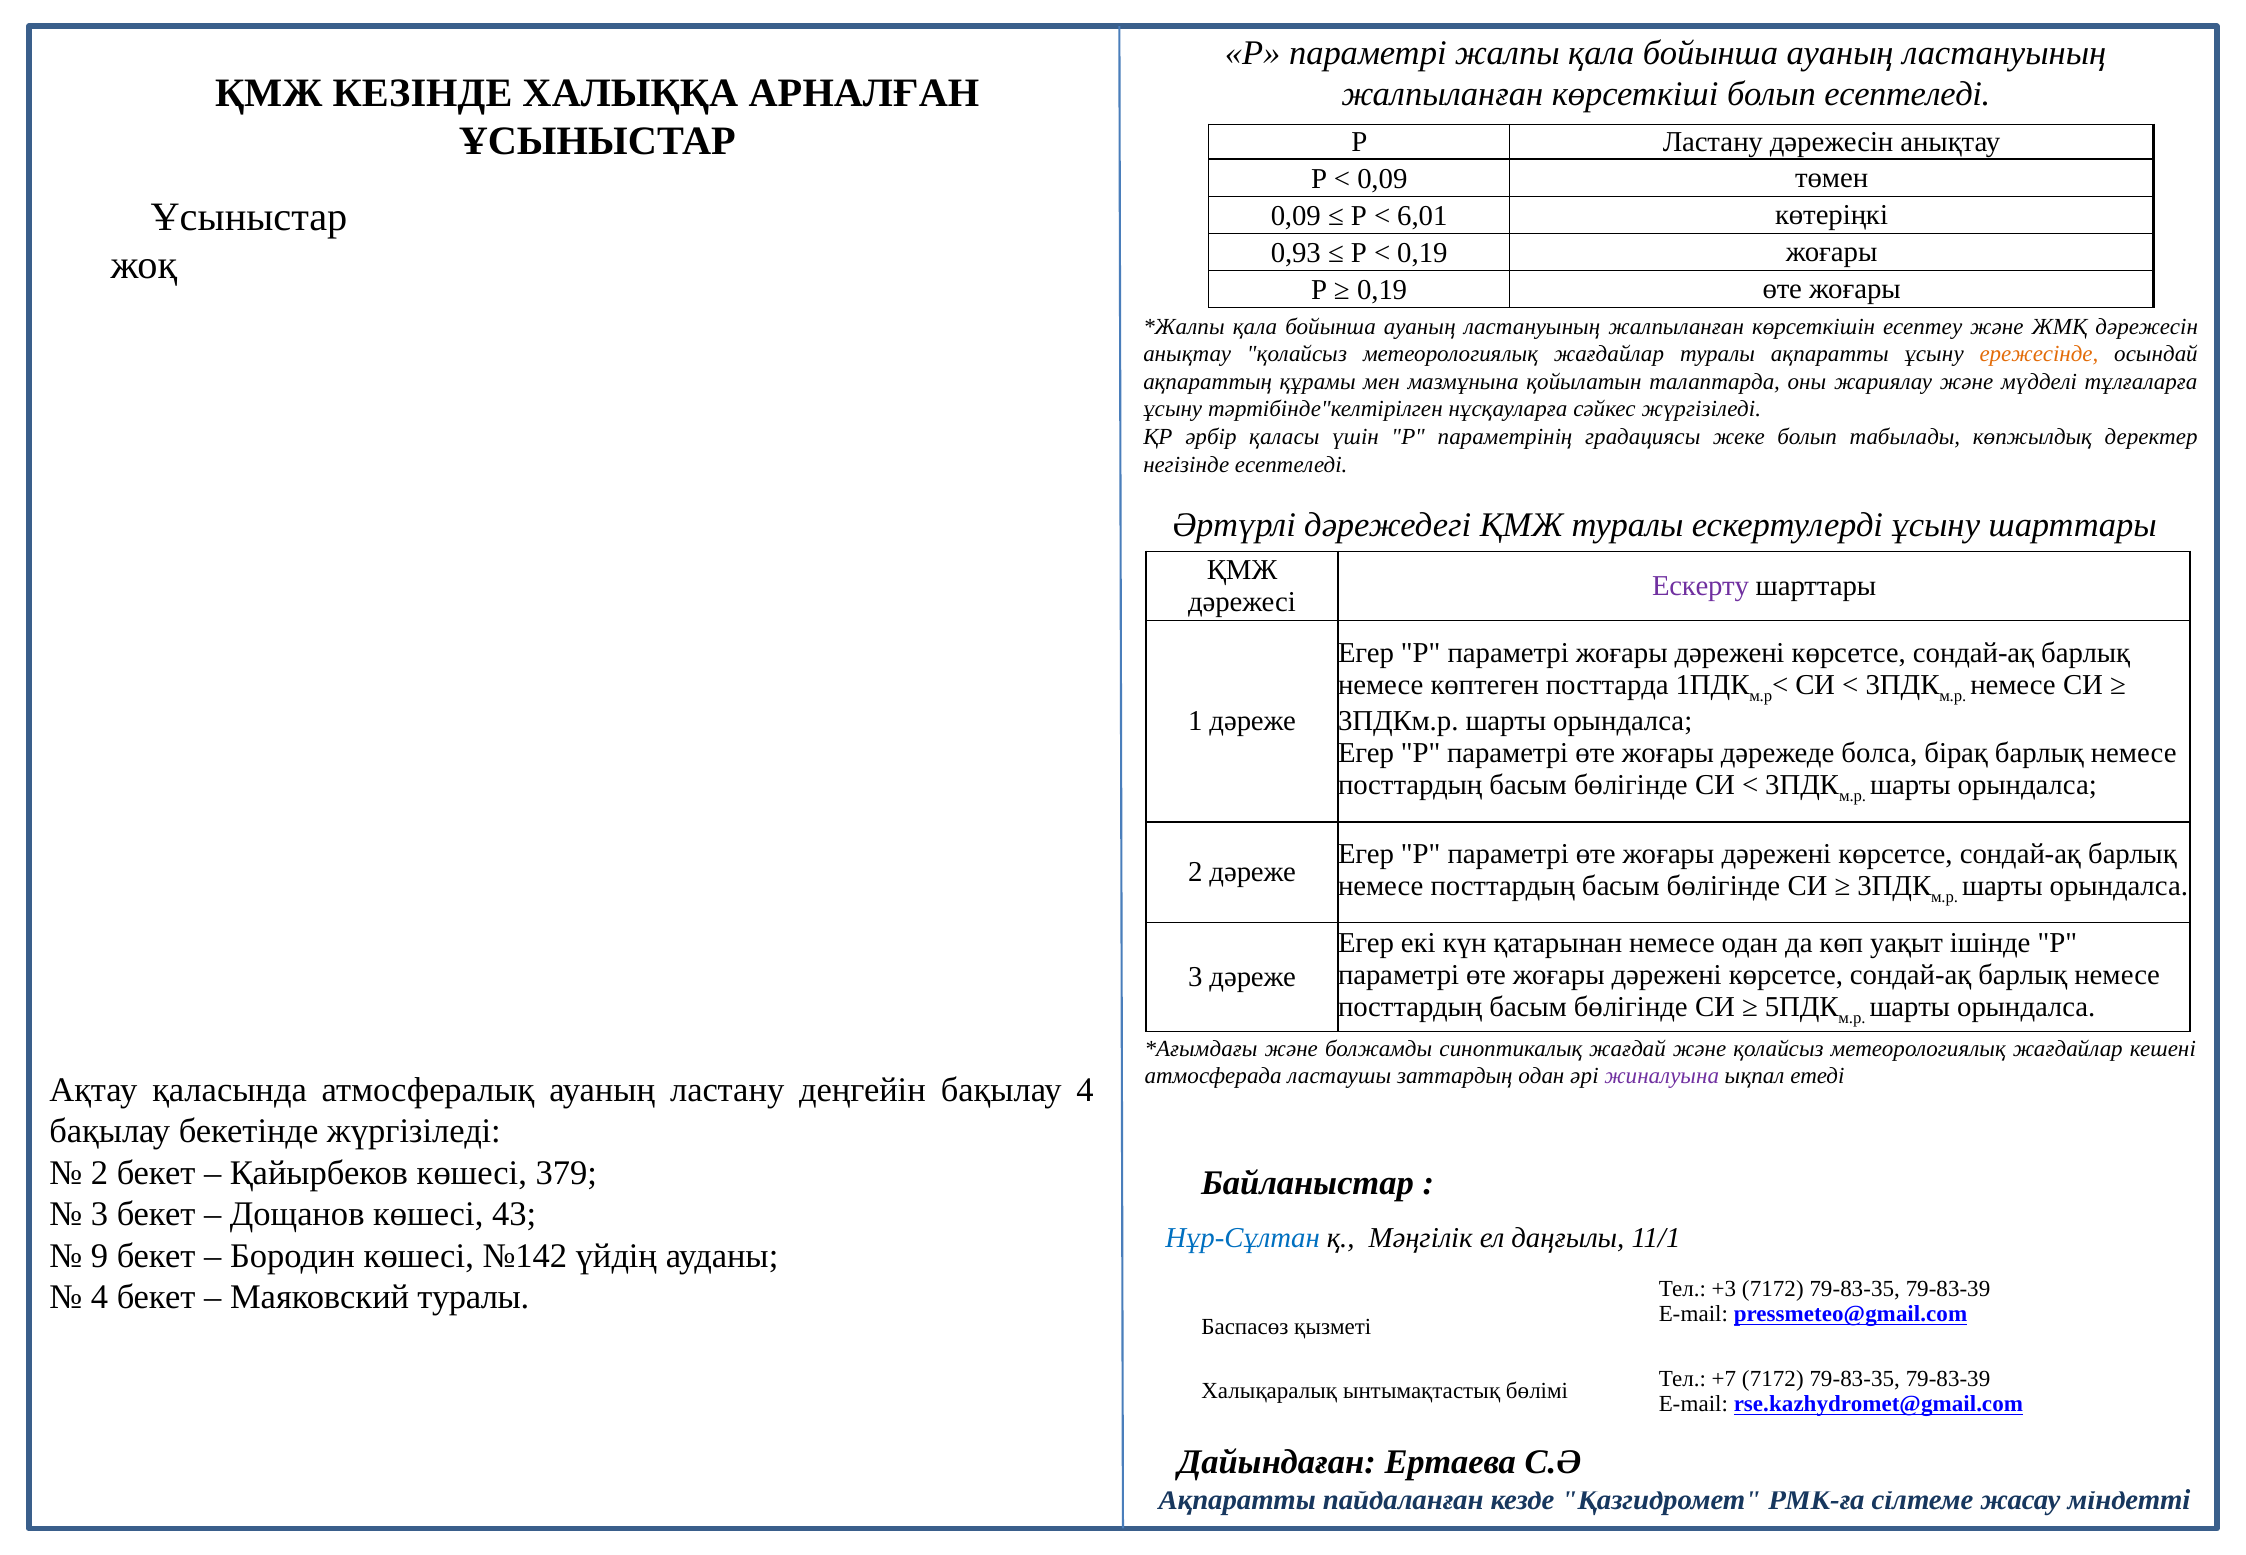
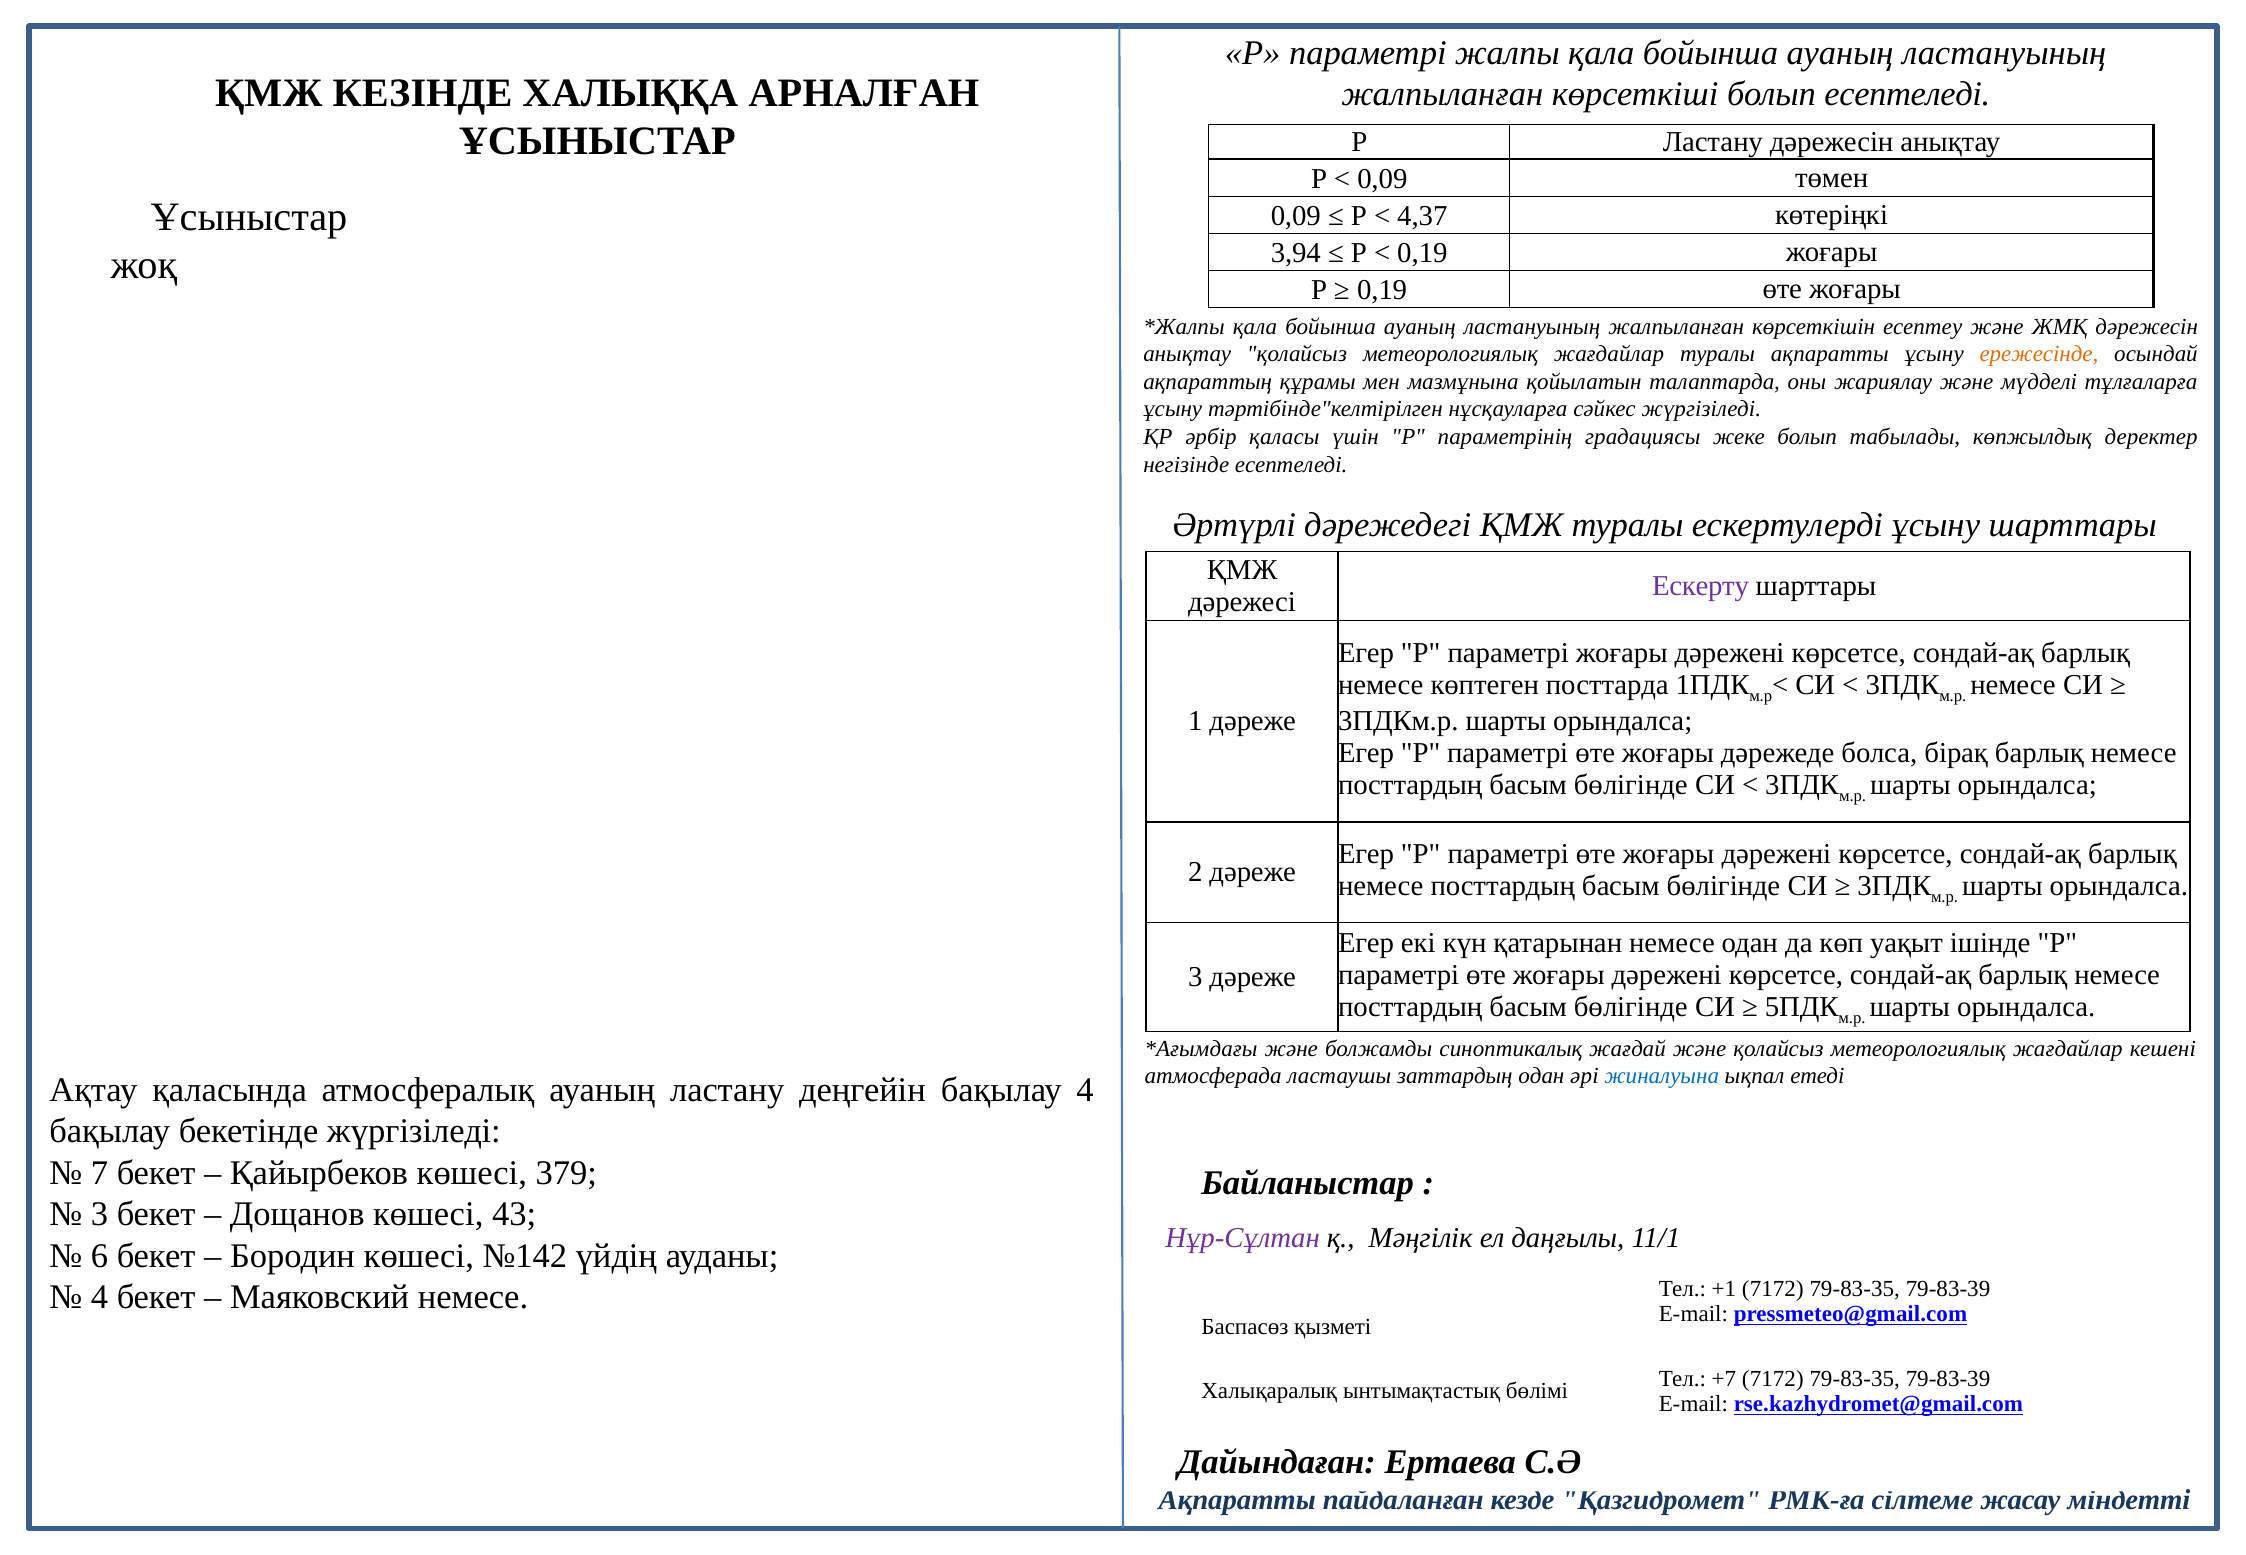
6,01: 6,01 -> 4,37
0,93: 0,93 -> 3,94
жиналуына colour: purple -> blue
2 at (100, 1173): 2 -> 7
Нұр-Сұлтан colour: blue -> purple
9: 9 -> 6
+3: +3 -> +1
Маяковский туралы: туралы -> немесе
